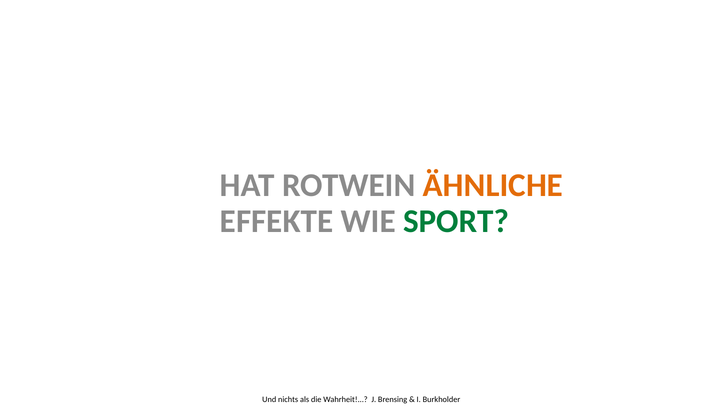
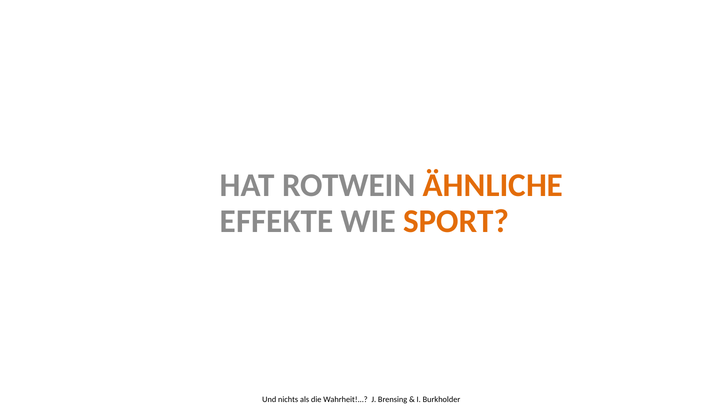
SPORT colour: green -> orange
